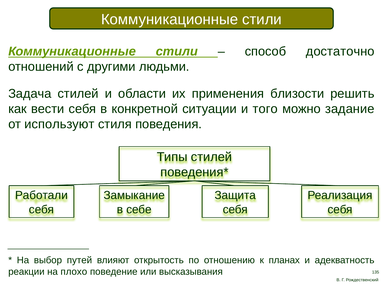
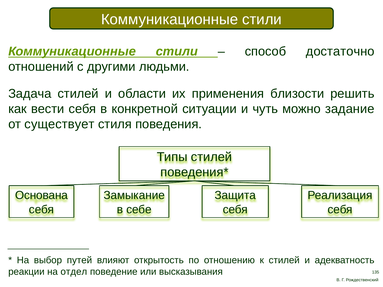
того: того -> чуть
используют: используют -> существует
Работали: Работали -> Основана
к планах: планах -> стилей
плохо: плохо -> отдел
